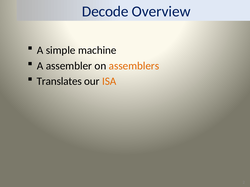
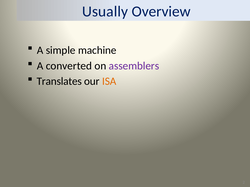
Decode: Decode -> Usually
assembler: assembler -> converted
assemblers colour: orange -> purple
